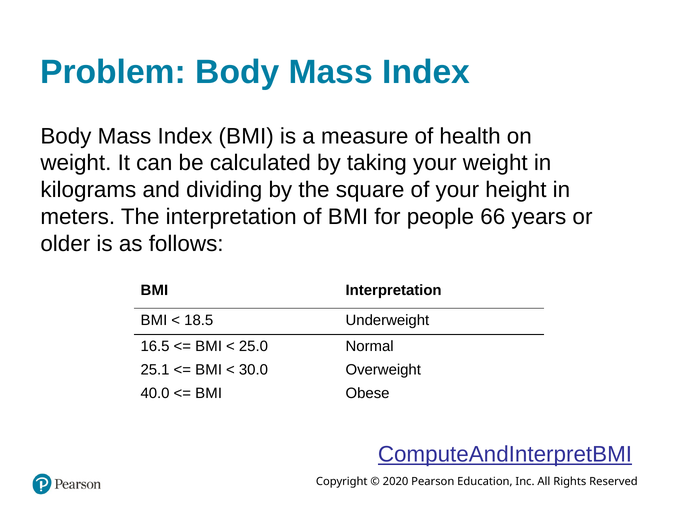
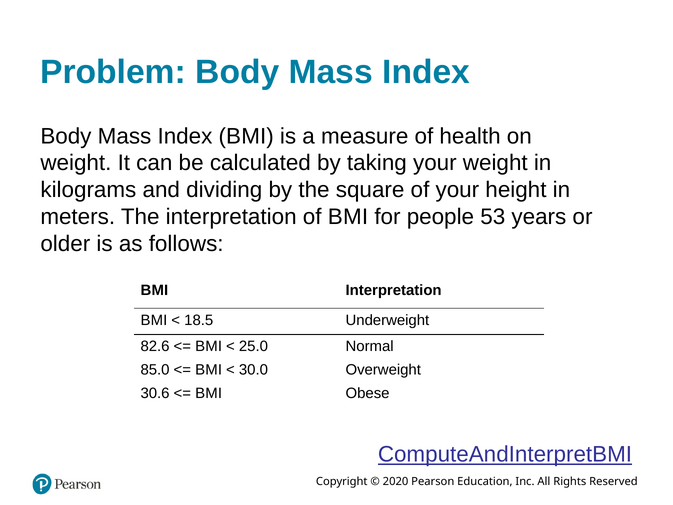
66: 66 -> 53
16.5: 16.5 -> 82.6
25.1: 25.1 -> 85.0
40.0: 40.0 -> 30.6
